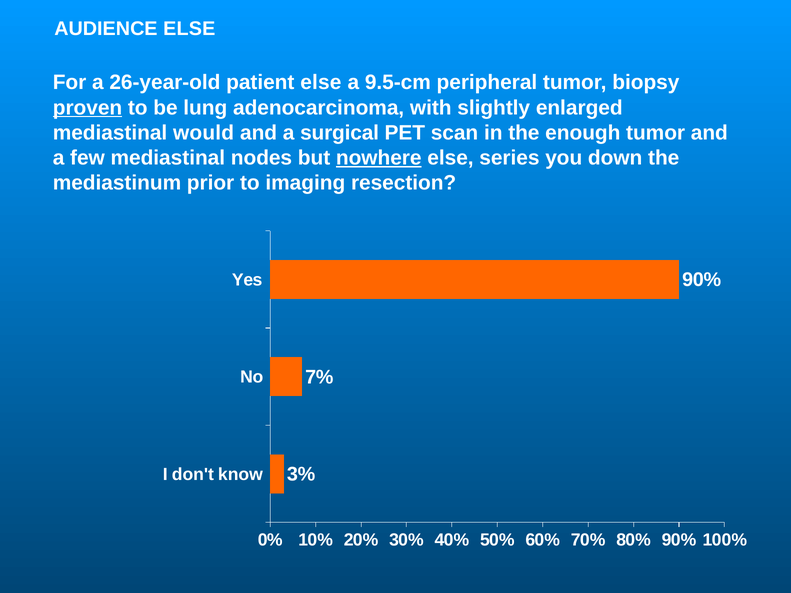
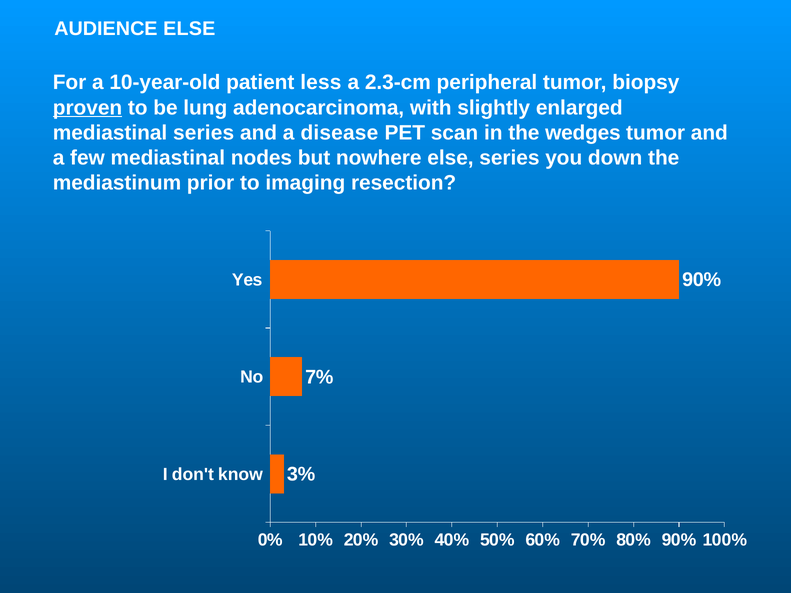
26-year-old: 26-year-old -> 10-year-old
patient else: else -> less
9.5-cm: 9.5-cm -> 2.3-cm
mediastinal would: would -> series
surgical: surgical -> disease
enough: enough -> wedges
nowhere underline: present -> none
